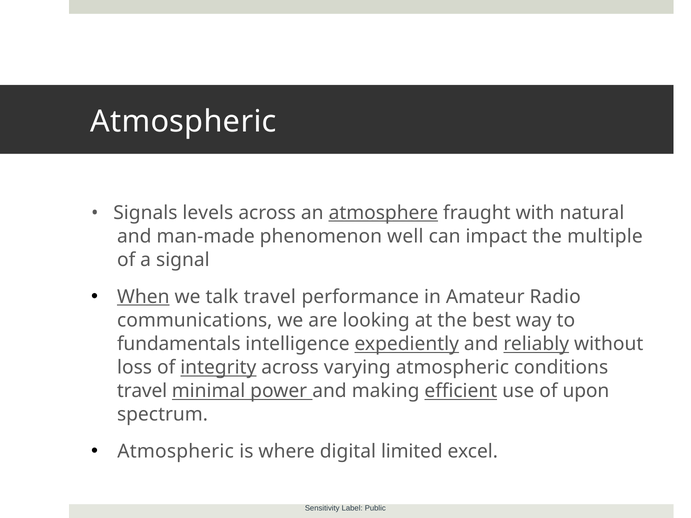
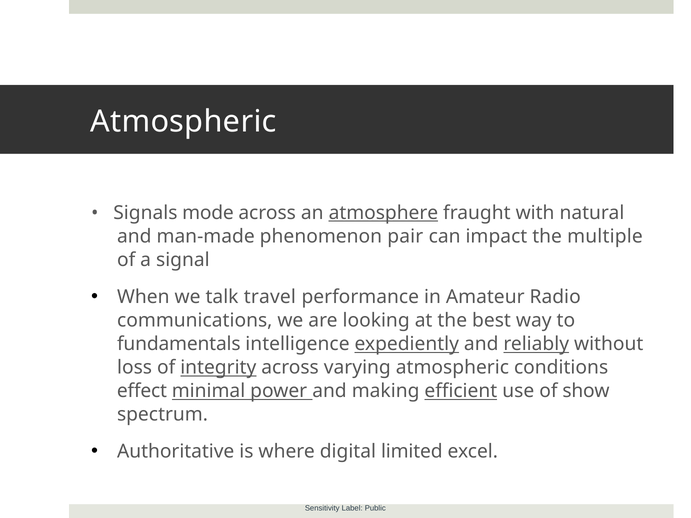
levels: levels -> mode
well: well -> pair
When underline: present -> none
travel at (142, 391): travel -> effect
upon: upon -> show
Atmospheric at (176, 452): Atmospheric -> Authoritative
